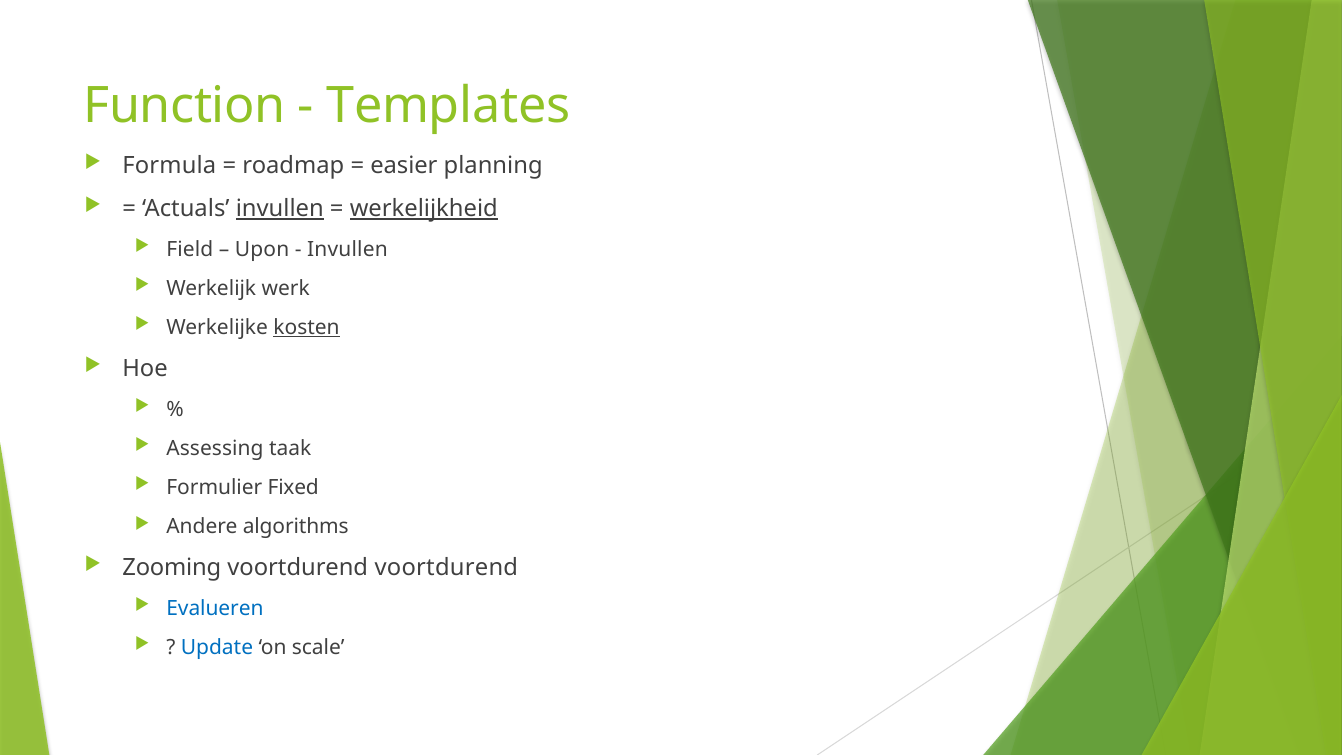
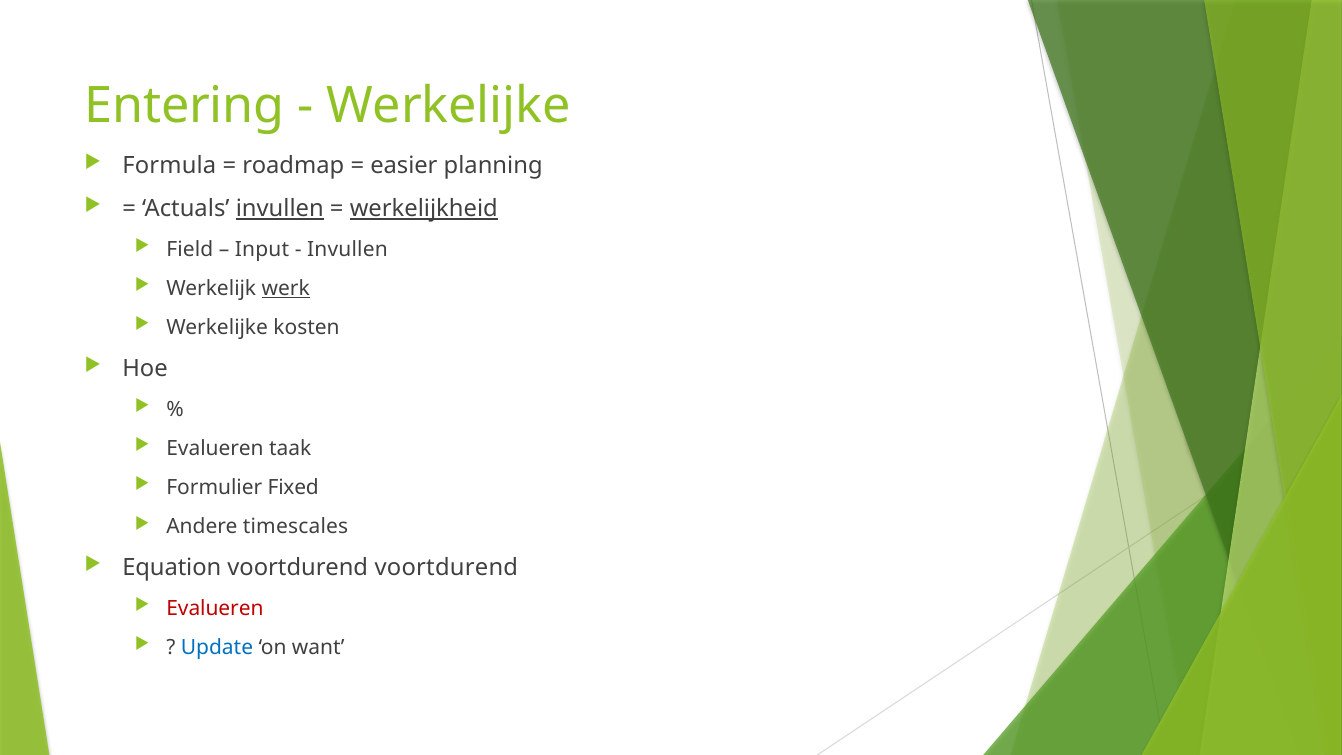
Function: Function -> Entering
Templates at (448, 106): Templates -> Werkelijke
Upon: Upon -> Input
werk underline: none -> present
kosten underline: present -> none
Assessing at (215, 448): Assessing -> Evalueren
algorithms: algorithms -> timescales
Zooming: Zooming -> Equation
Evalueren at (215, 608) colour: blue -> red
scale: scale -> want
